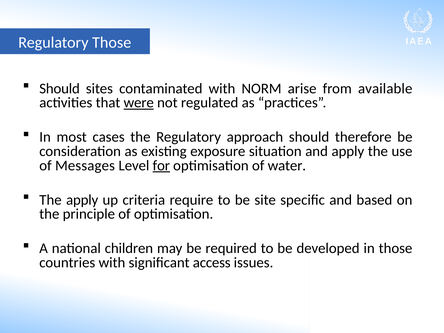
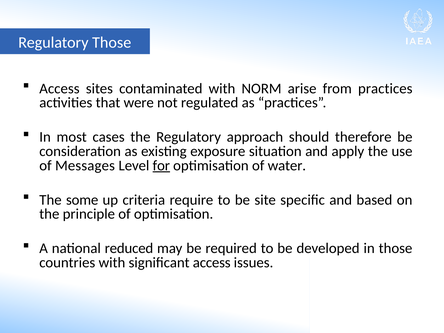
Should at (60, 89): Should -> Access
from available: available -> practices
were underline: present -> none
The apply: apply -> some
children: children -> reduced
